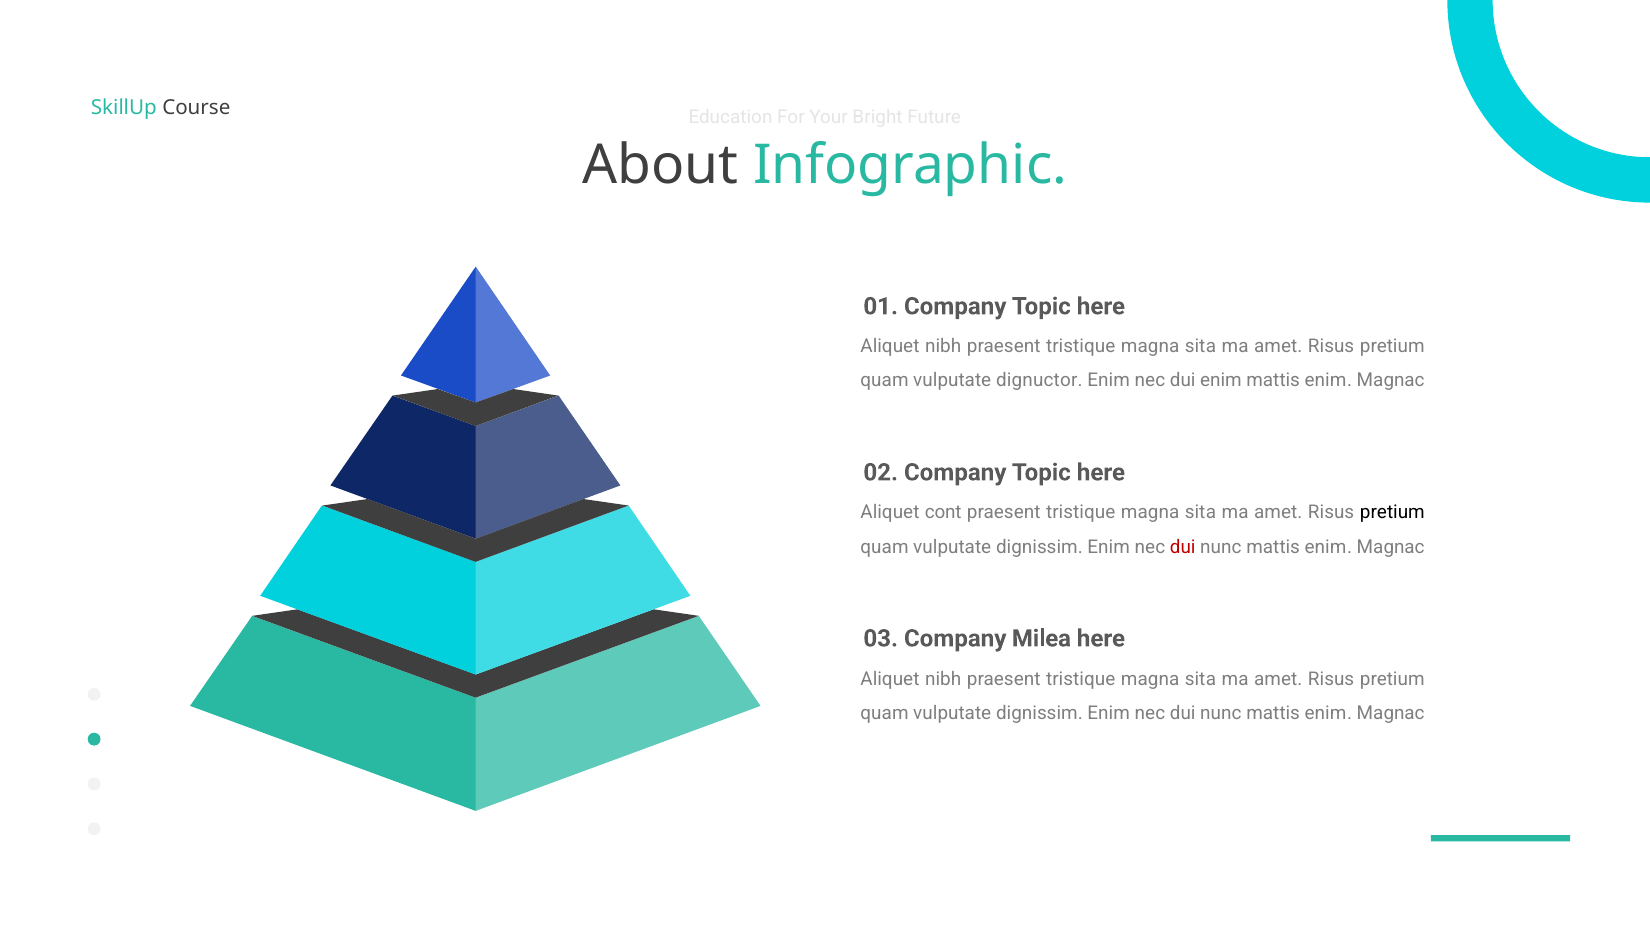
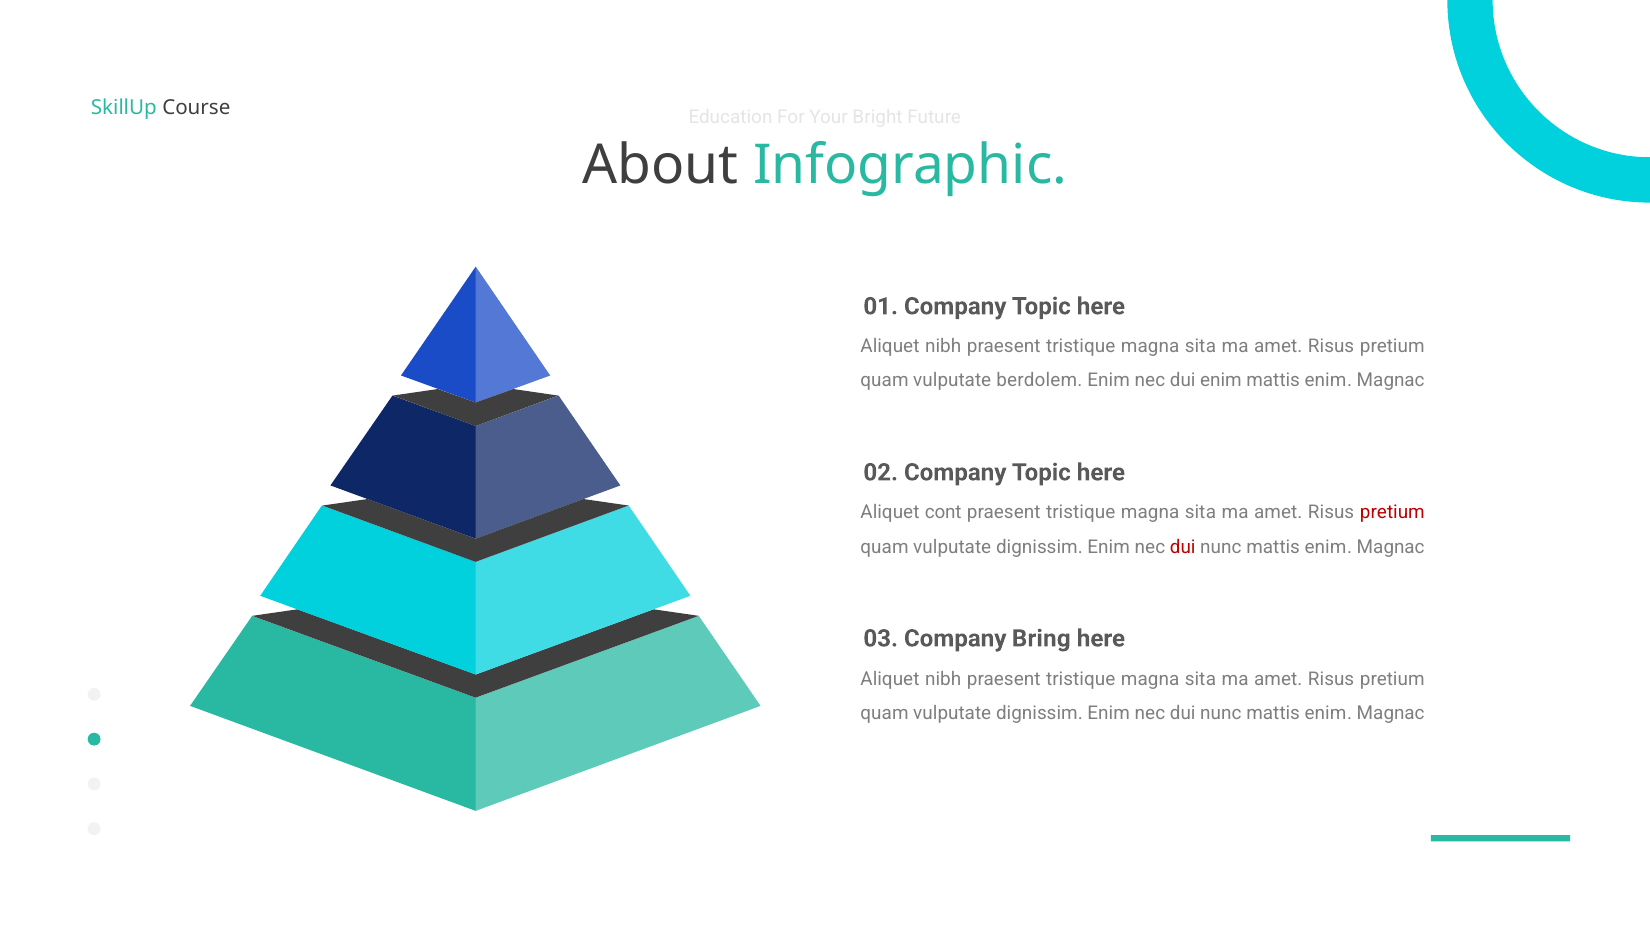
dignuctor: dignuctor -> berdolem
pretium at (1392, 513) colour: black -> red
Milea: Milea -> Bring
